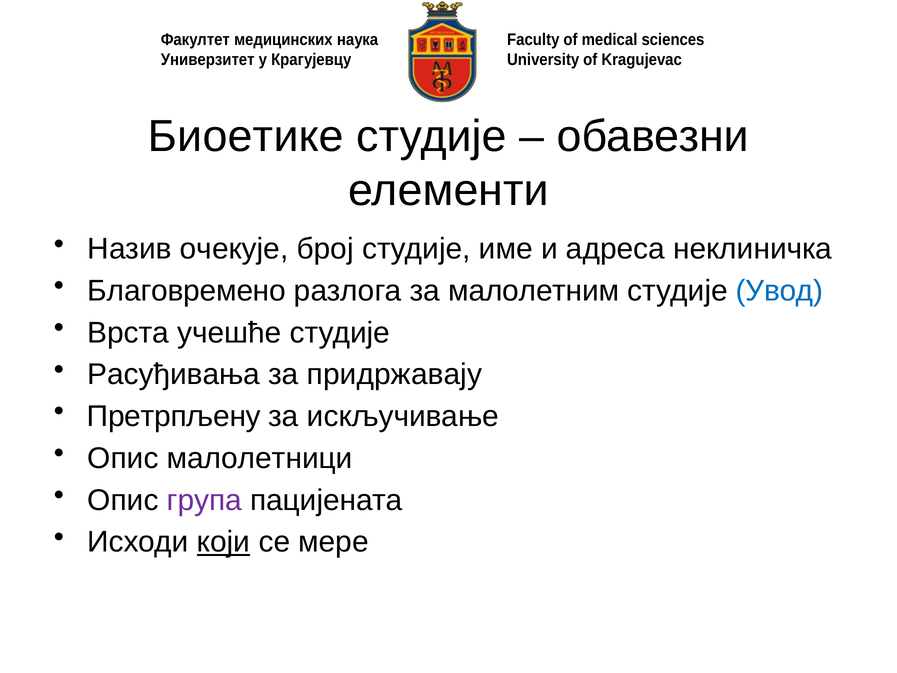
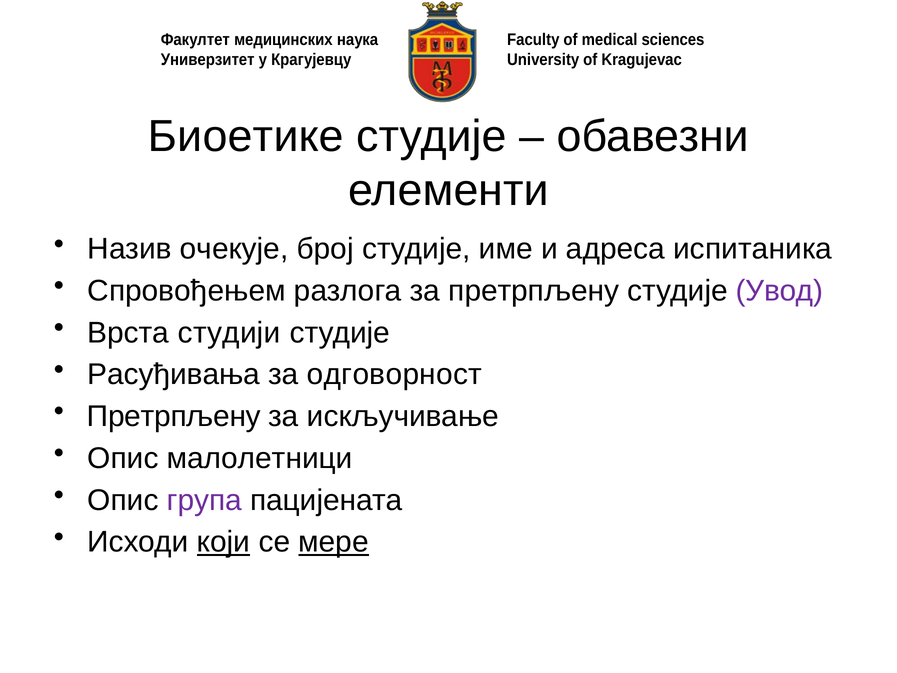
неклиничка: неклиничка -> испитаника
Благовремено: Благовремено -> Спровођењем
за малолетним: малолетним -> претрпљену
Увод colour: blue -> purple
учешће: учешће -> студији
придржавају: придржавају -> одговорност
мере underline: none -> present
